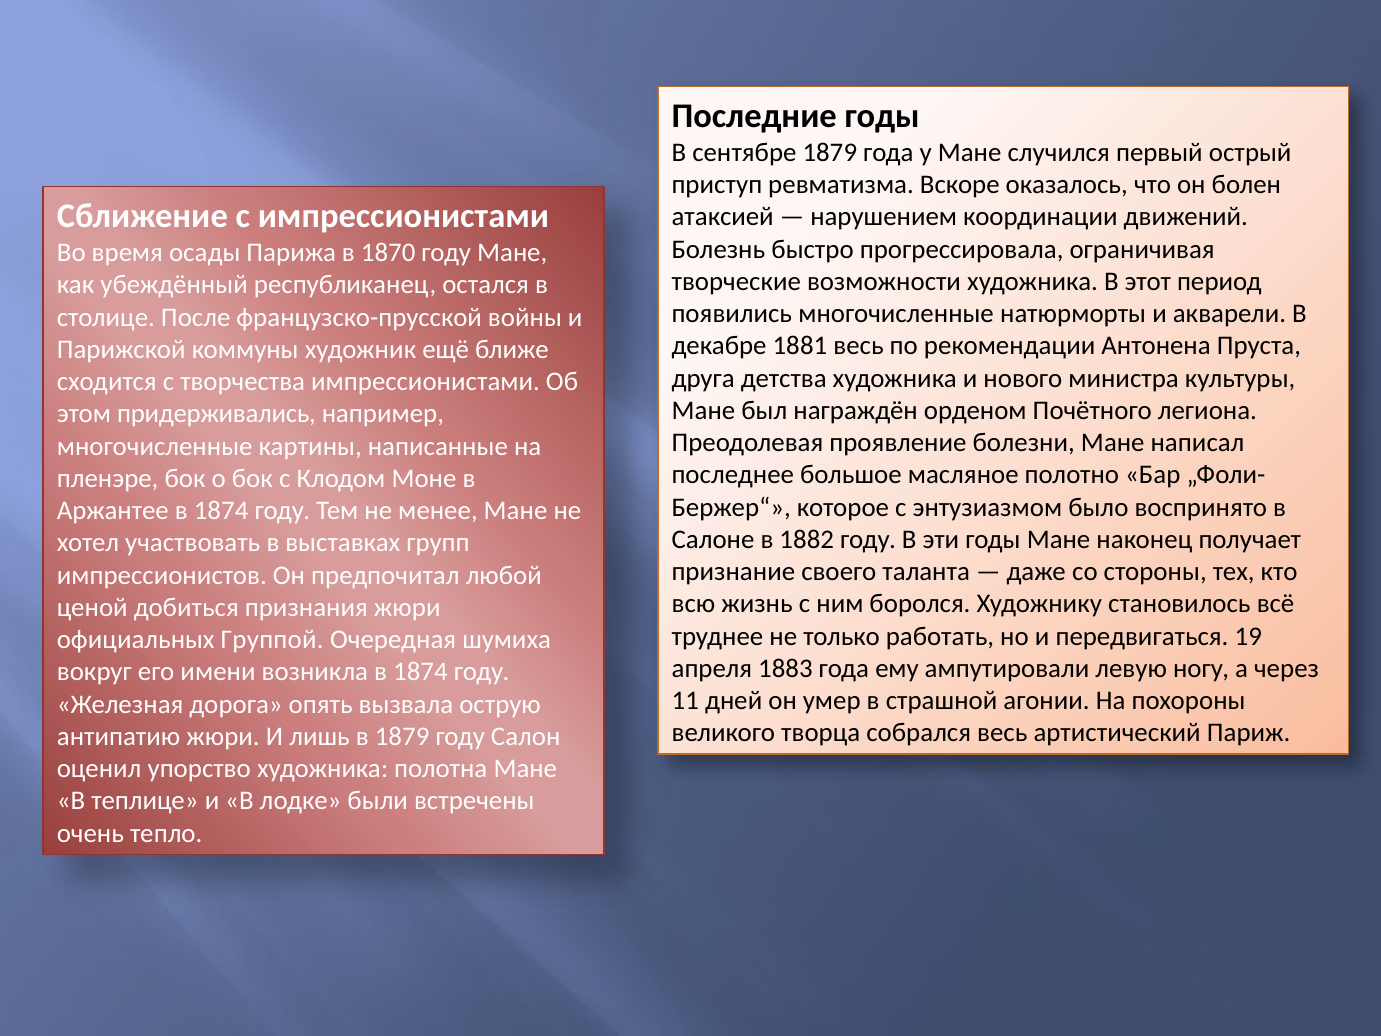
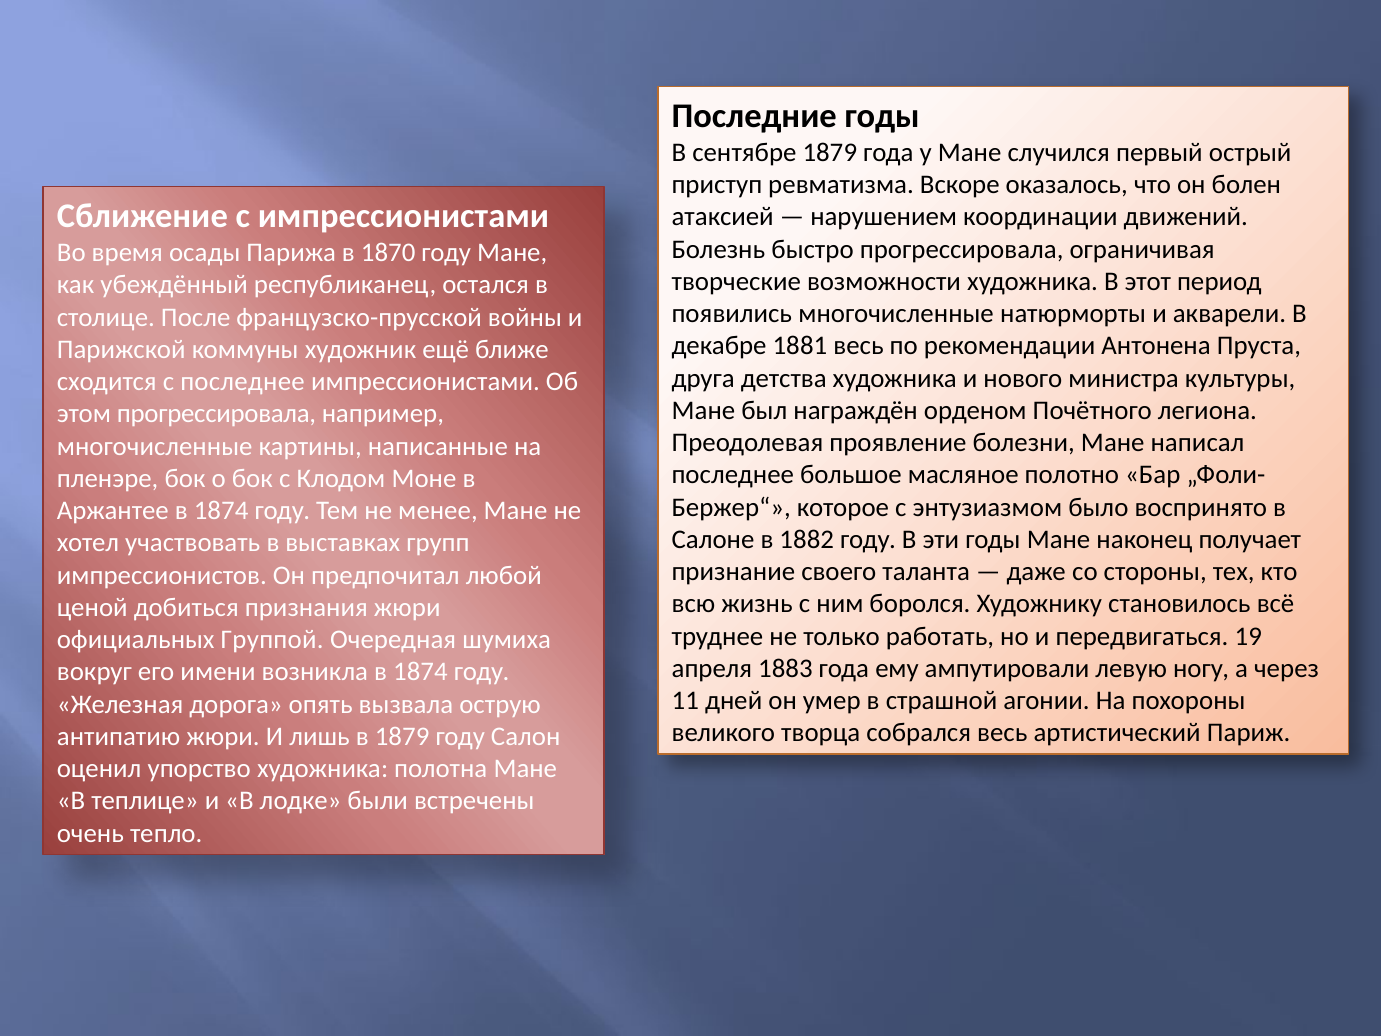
с творчества: творчества -> последнее
этом придерживались: придерживались -> прогрессировала
